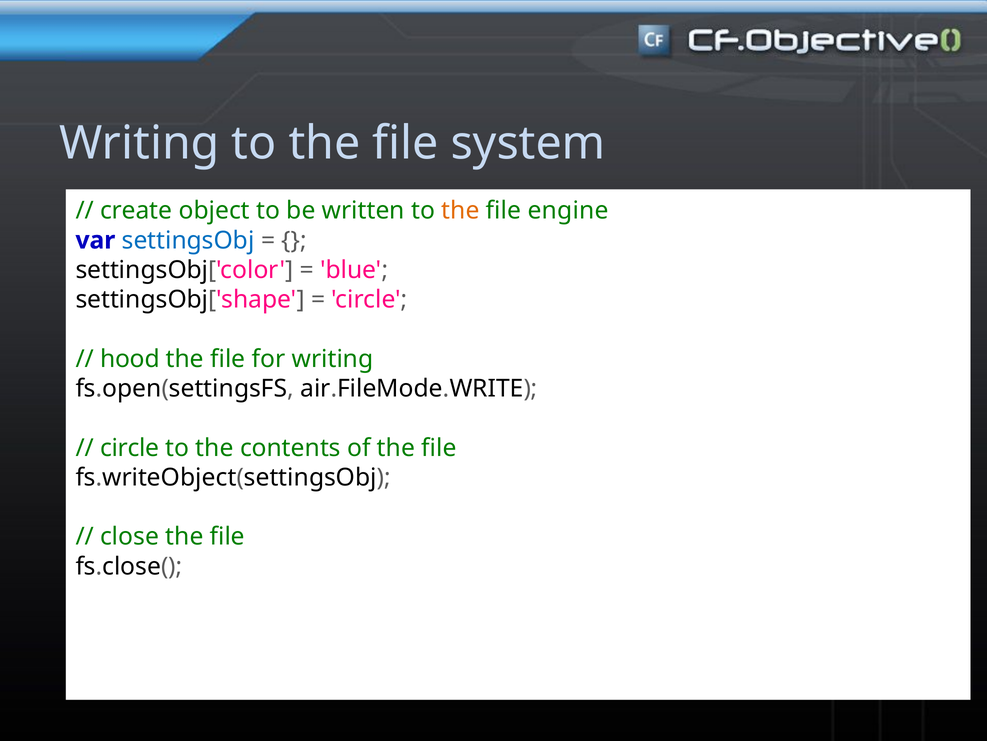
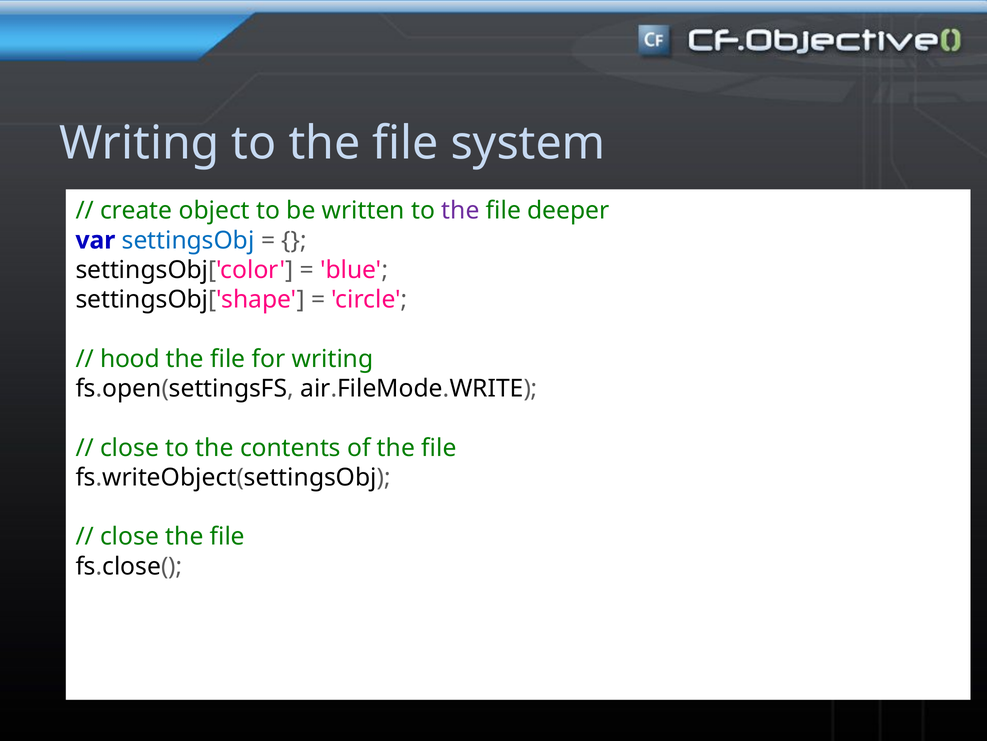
the at (460, 211) colour: orange -> purple
engine: engine -> deeper
circle at (130, 447): circle -> close
